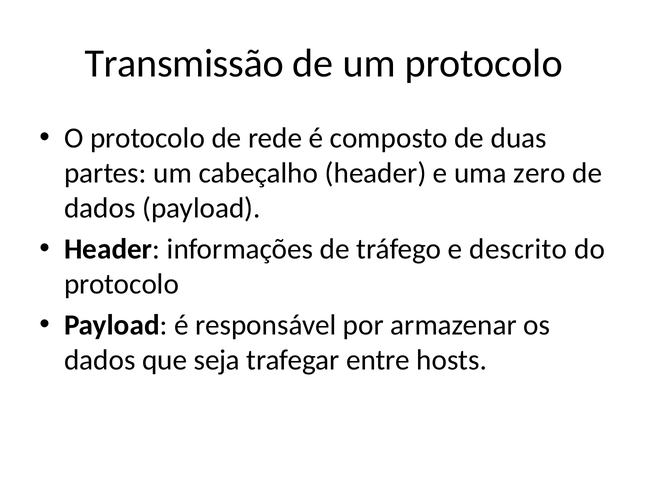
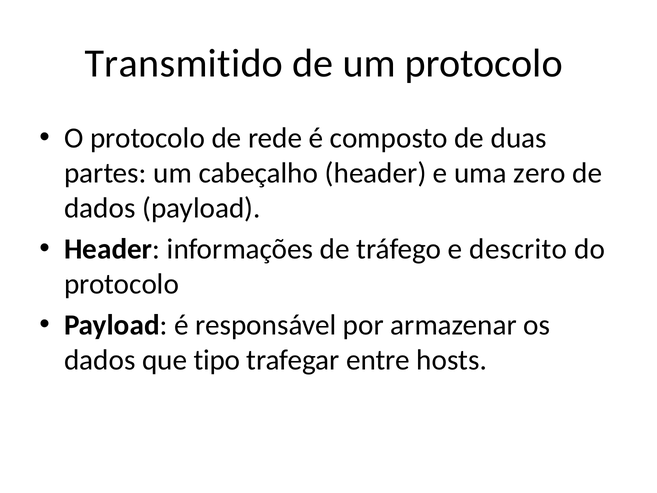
Transmissão: Transmissão -> Transmitido
seja: seja -> tipo
